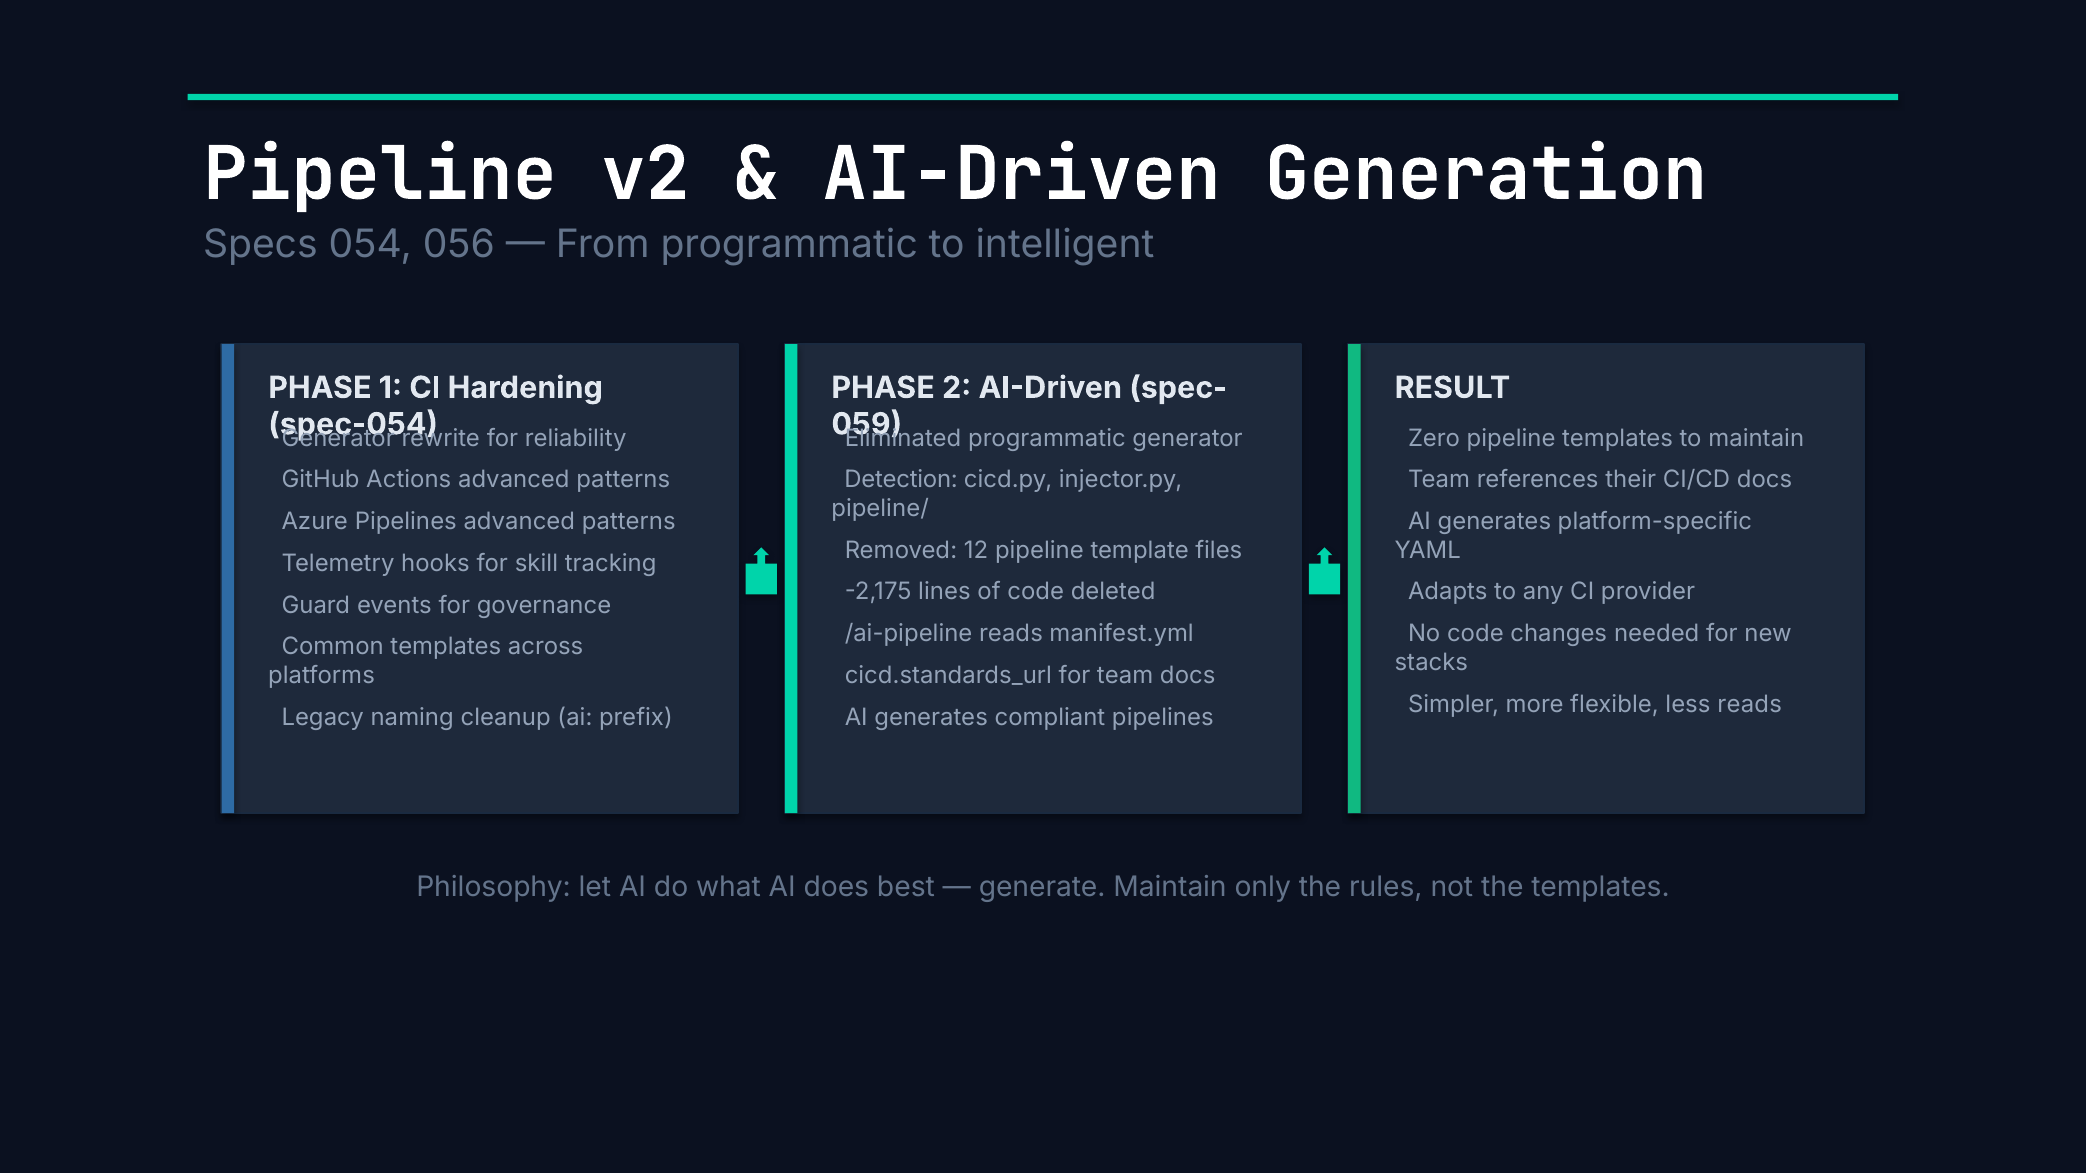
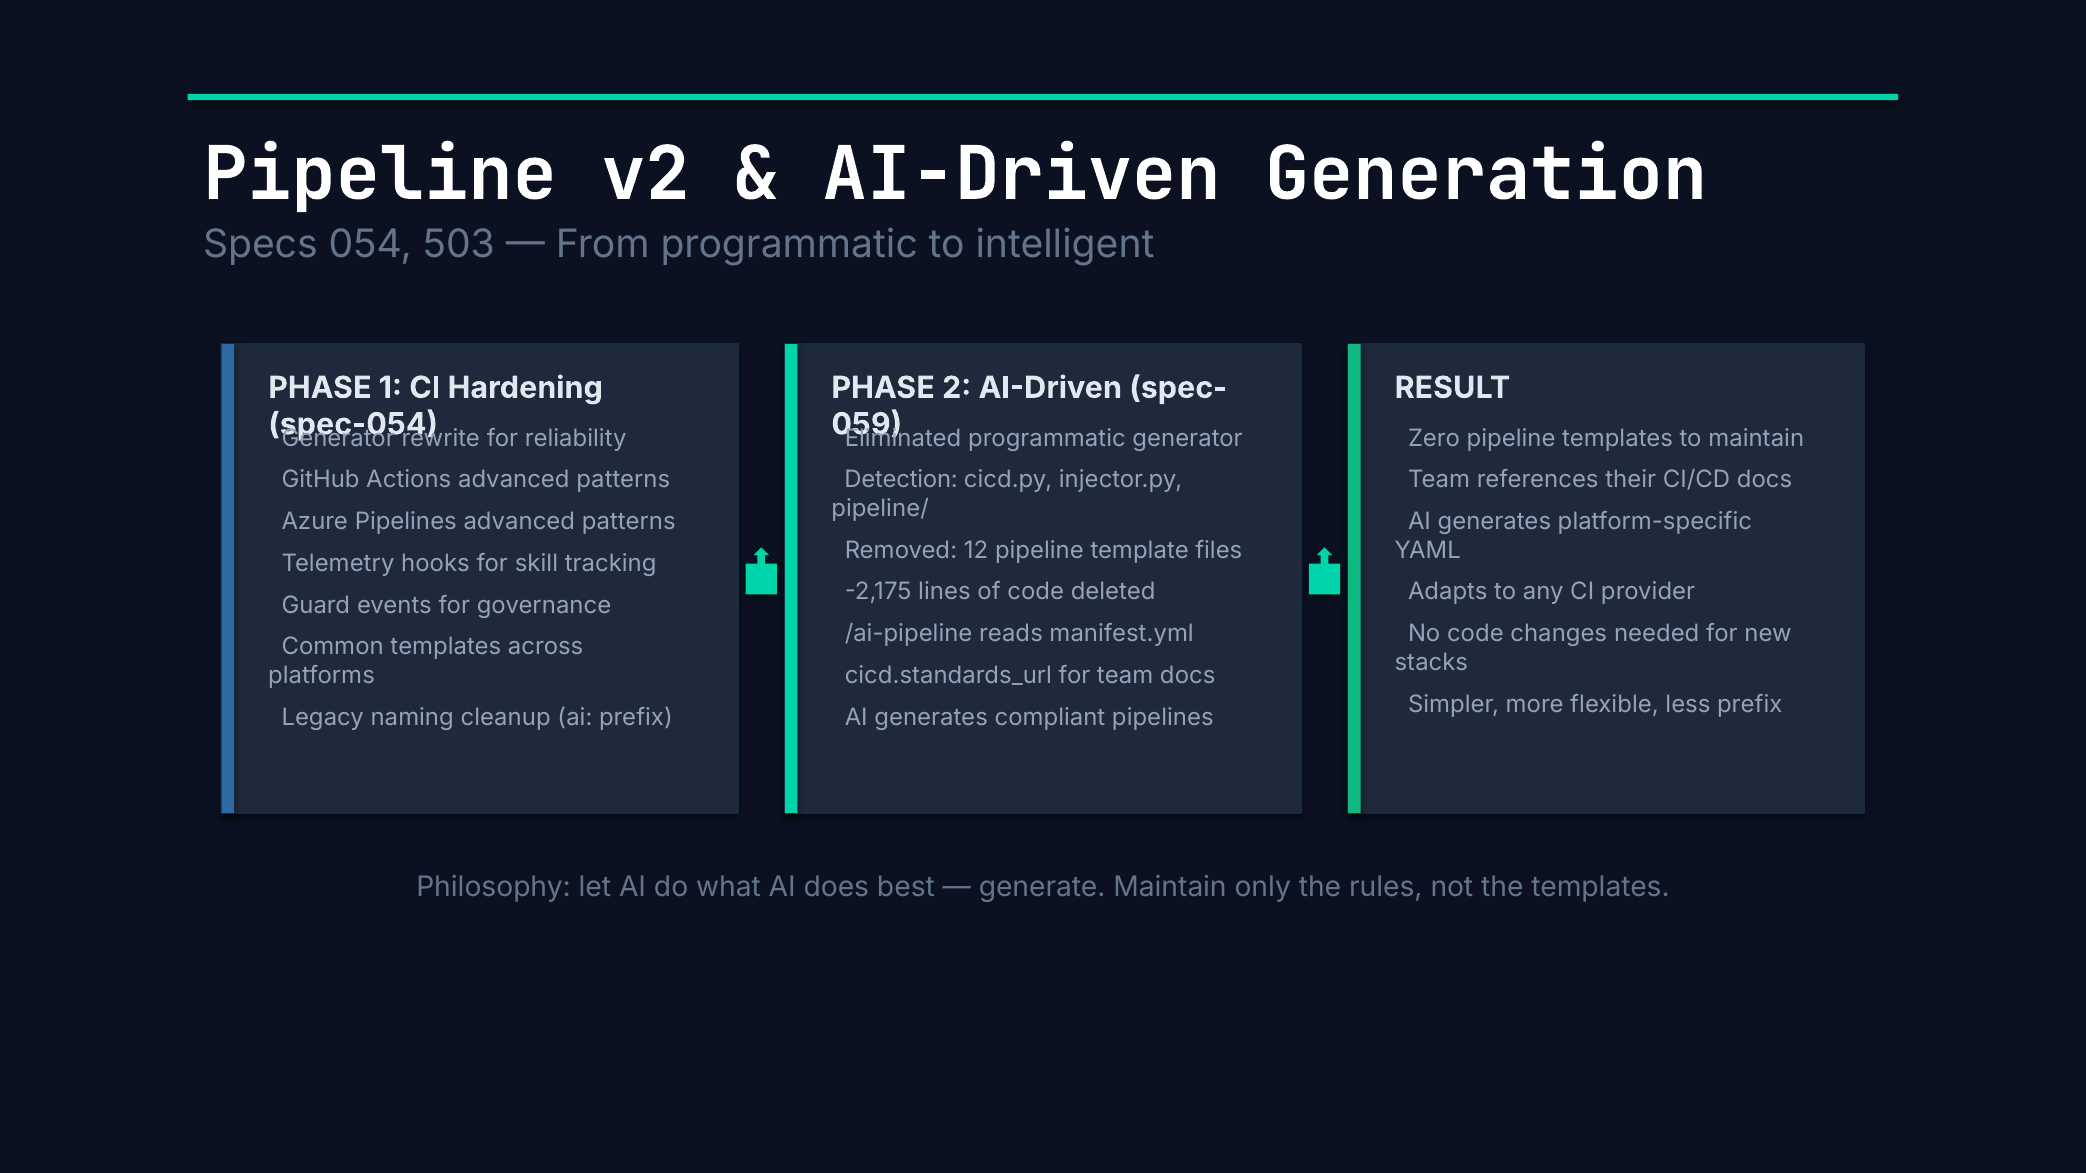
056: 056 -> 503
less reads: reads -> prefix
